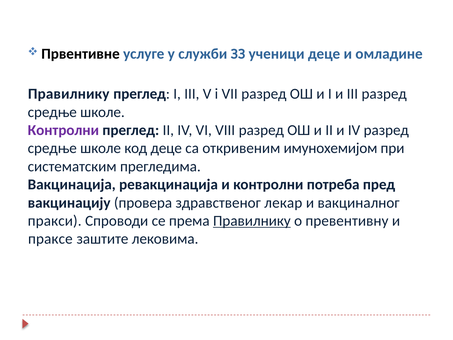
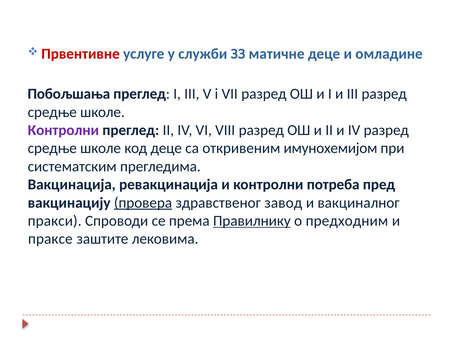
Првентивне colour: black -> red
ученици: ученици -> матичне
Правилнику at (69, 94): Правилнику -> Побољшања
провера underline: none -> present
лекар: лекар -> завод
превентивну: превентивну -> предходним
